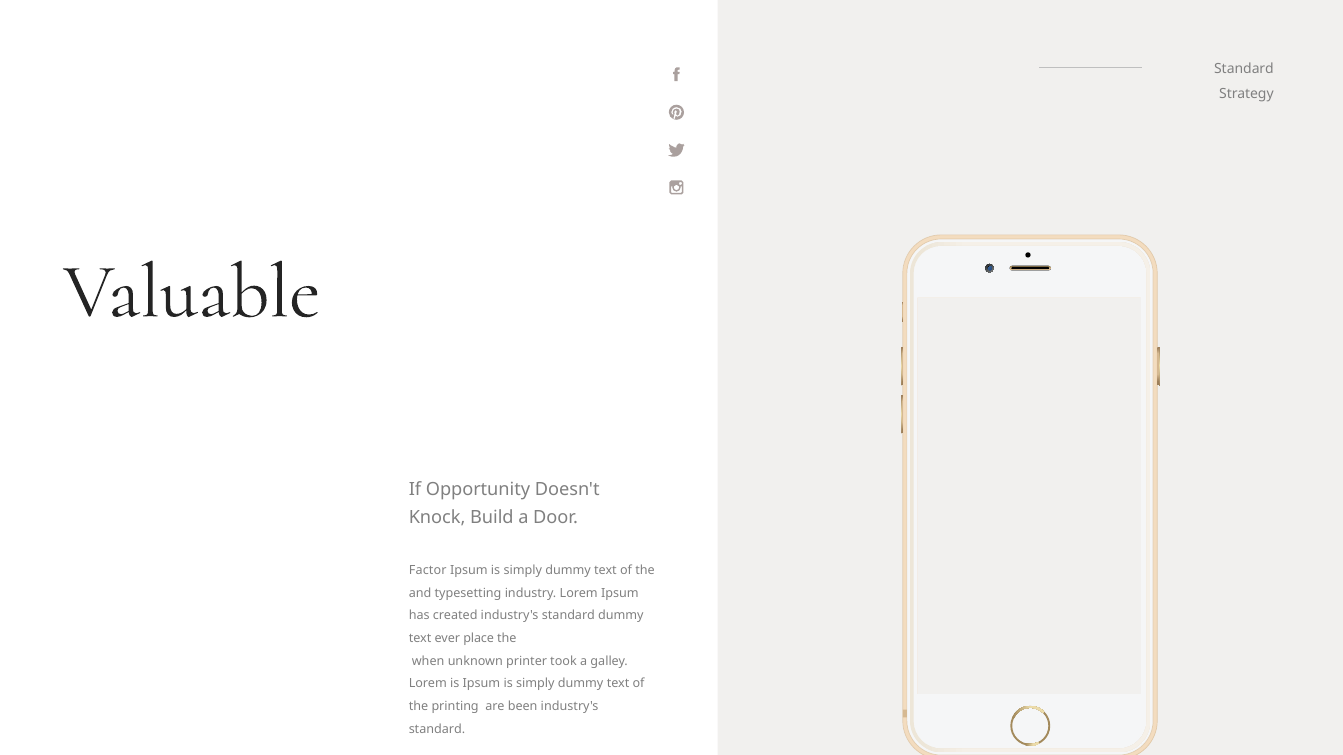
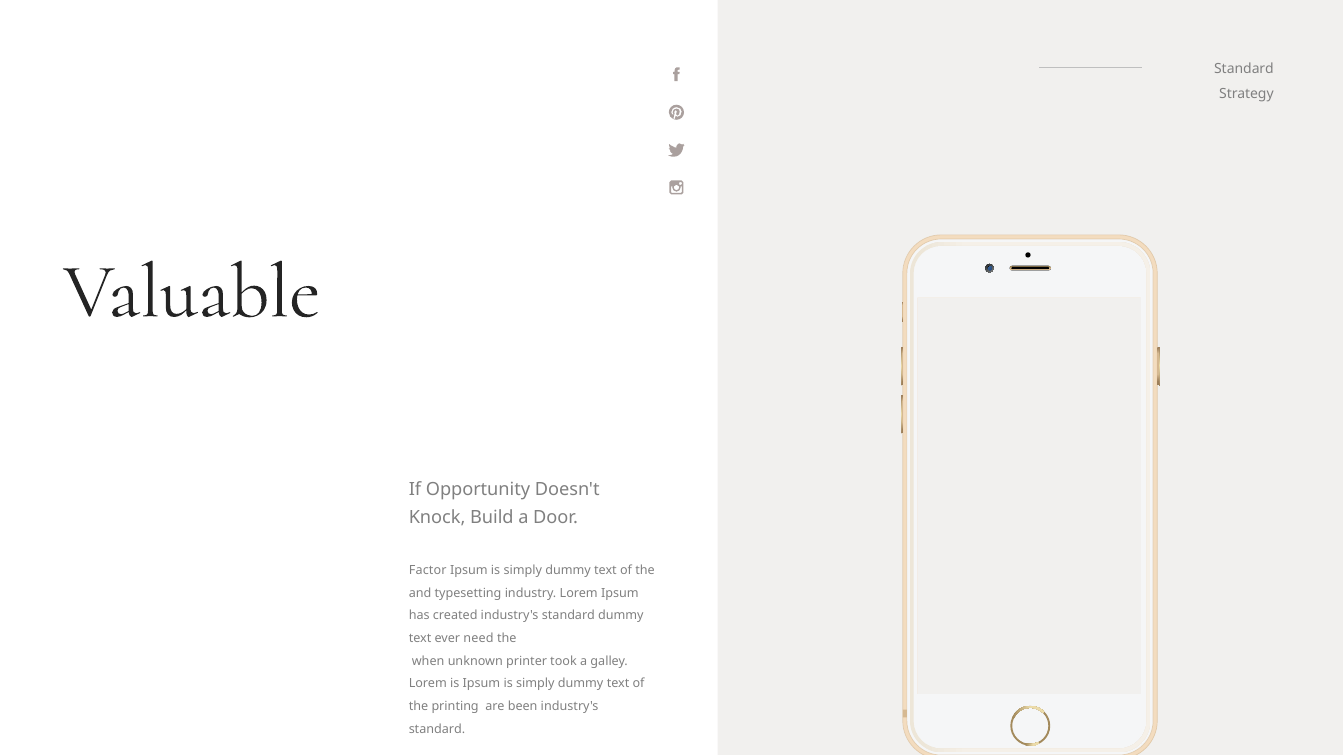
place: place -> need
